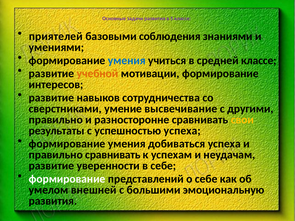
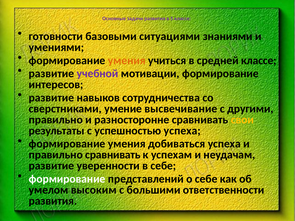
приятелей: приятелей -> готовности
соблюдения: соблюдения -> ситуациями
умения at (127, 60) colour: blue -> orange
учебной colour: orange -> purple
внешней: внешней -> высоким
эмоциональную: эмоциональную -> ответственности
